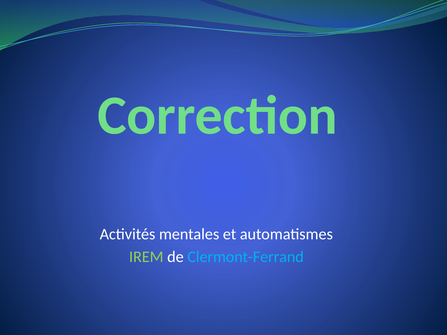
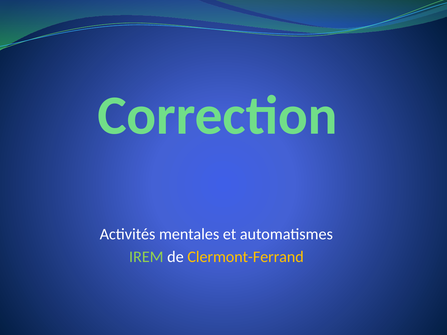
Clermont-Ferrand colour: light blue -> yellow
